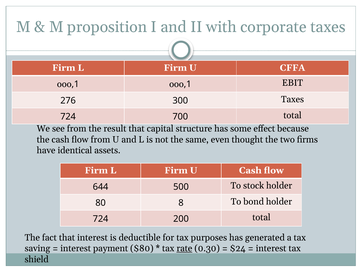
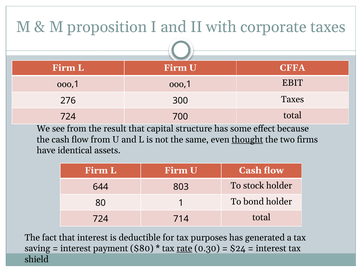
thought underline: none -> present
500: 500 -> 803
80 8: 8 -> 1
200: 200 -> 714
